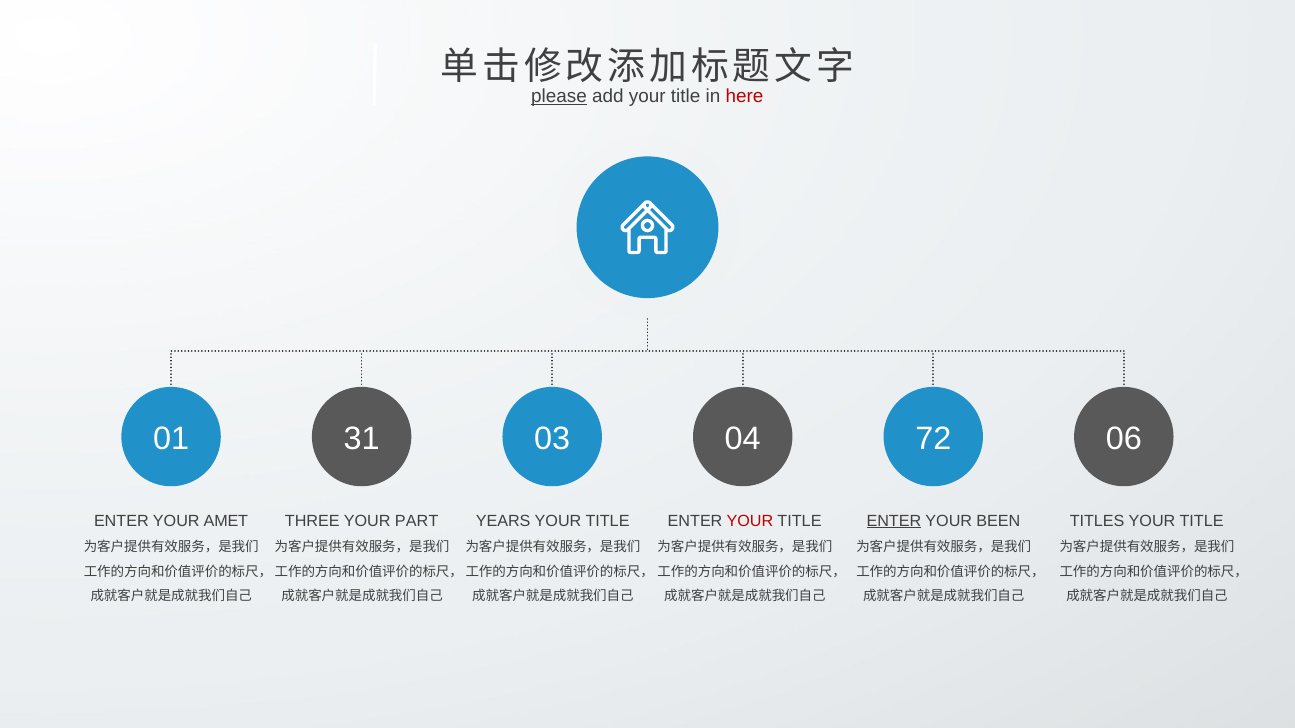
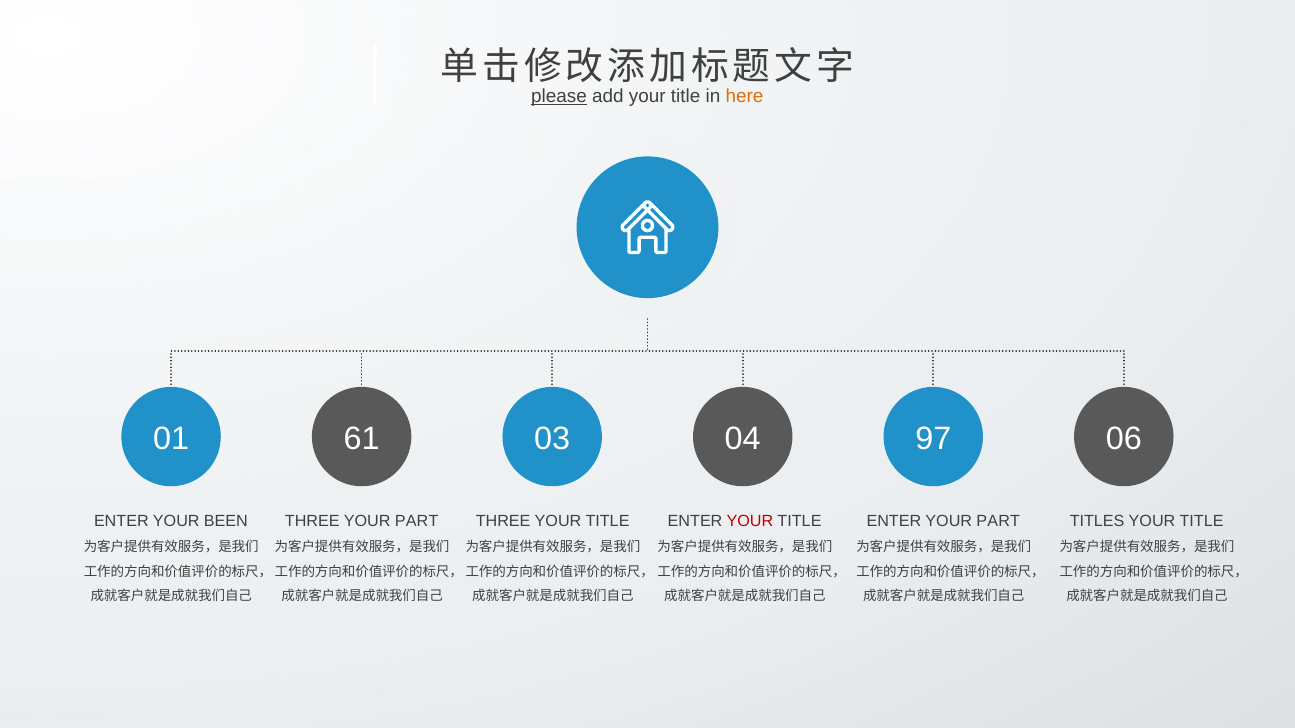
here colour: red -> orange
31: 31 -> 61
72: 72 -> 97
AMET: AMET -> BEEN
YEARS at (503, 521): YEARS -> THREE
ENTER at (894, 521) underline: present -> none
BEEN at (998, 521): BEEN -> PART
